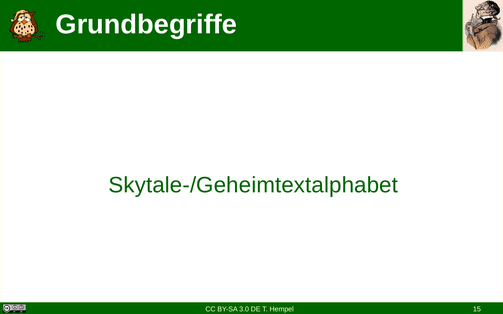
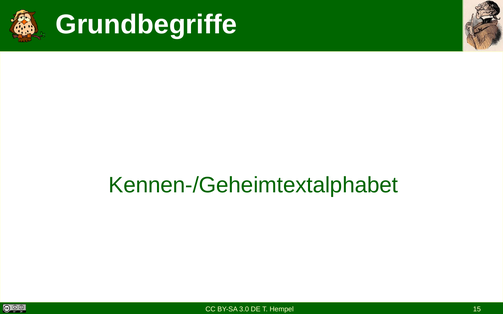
Skytale-/Geheimtextalphabet: Skytale-/Geheimtextalphabet -> Kennen-/Geheimtextalphabet
